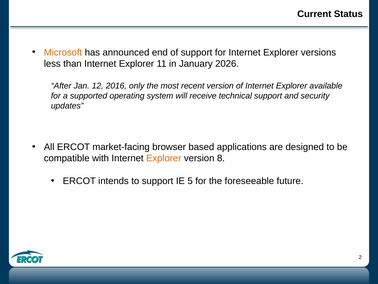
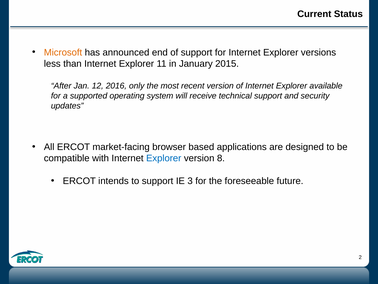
2026: 2026 -> 2015
Explorer at (164, 158) colour: orange -> blue
5: 5 -> 3
